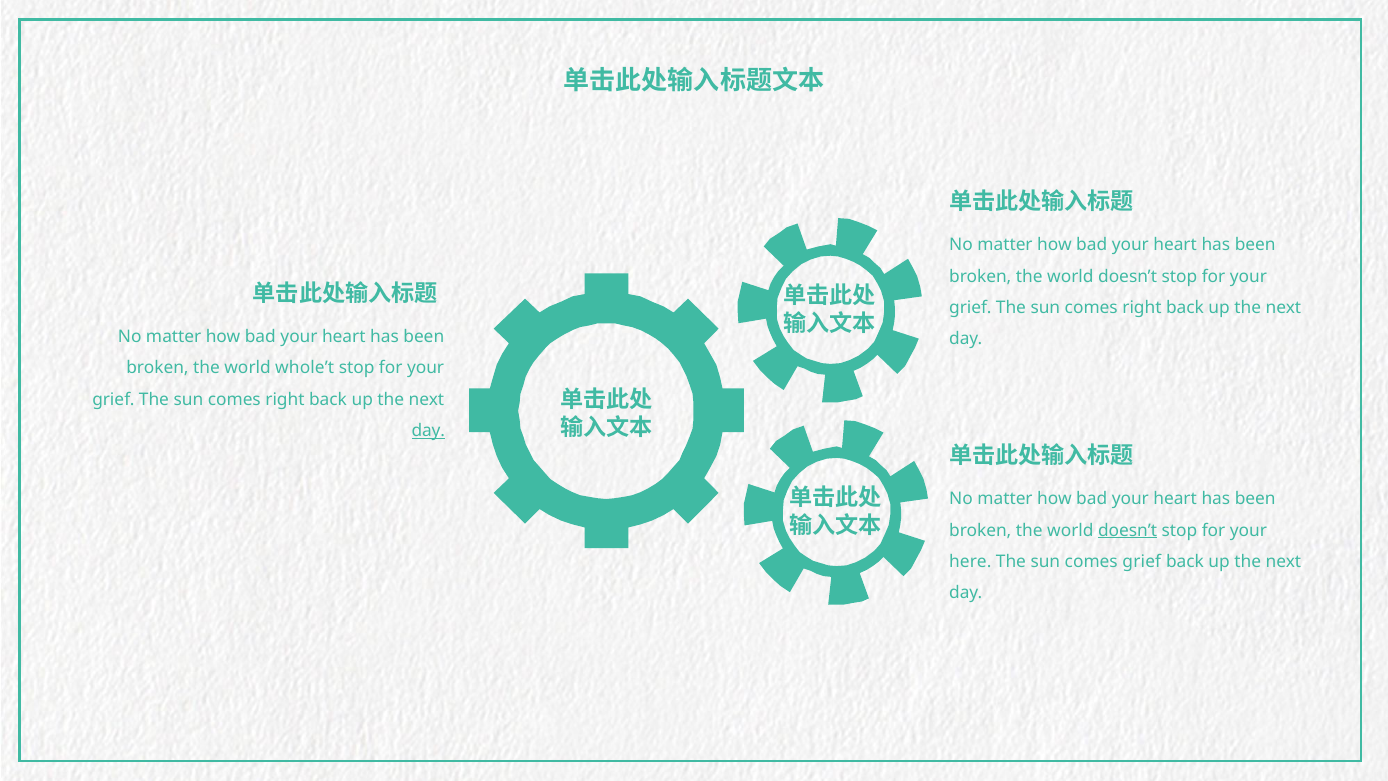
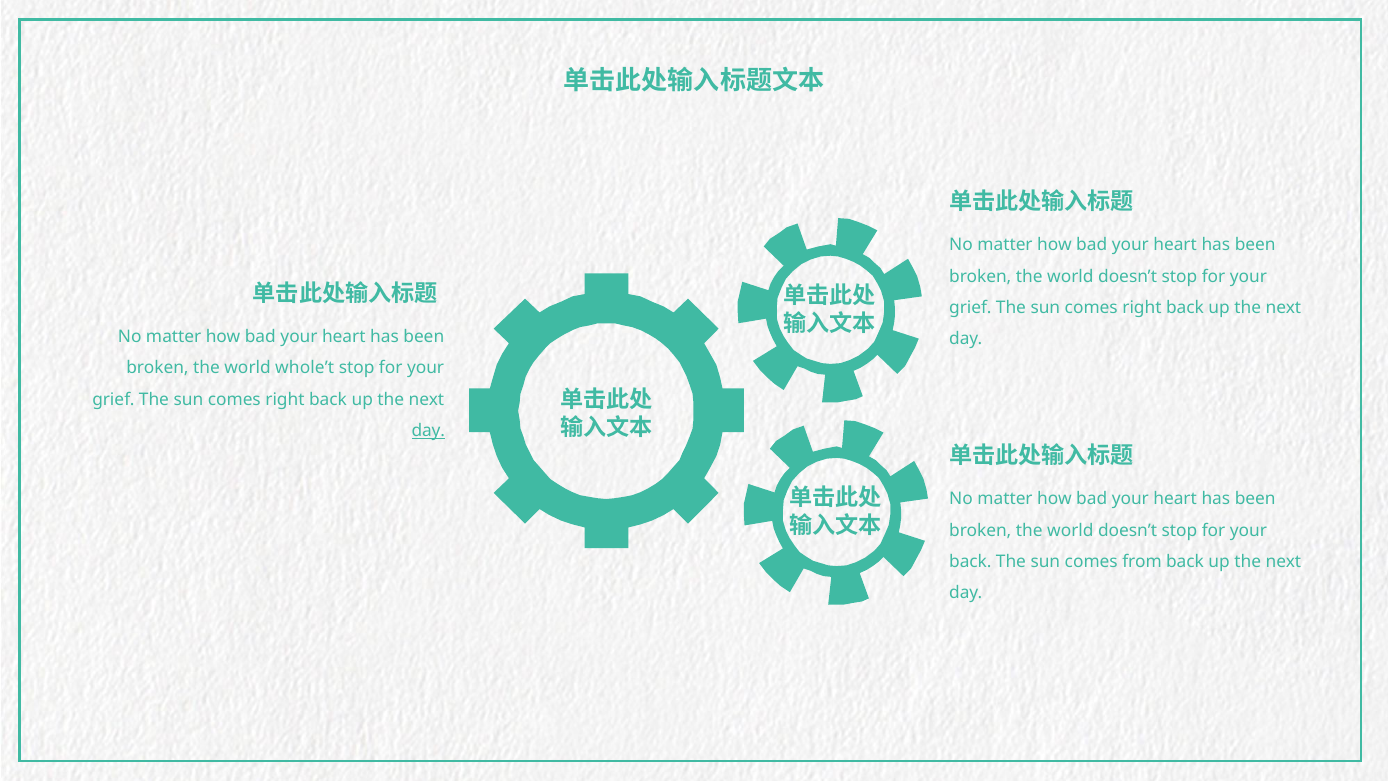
doesn’t at (1128, 530) underline: present -> none
here at (970, 561): here -> back
comes grief: grief -> from
